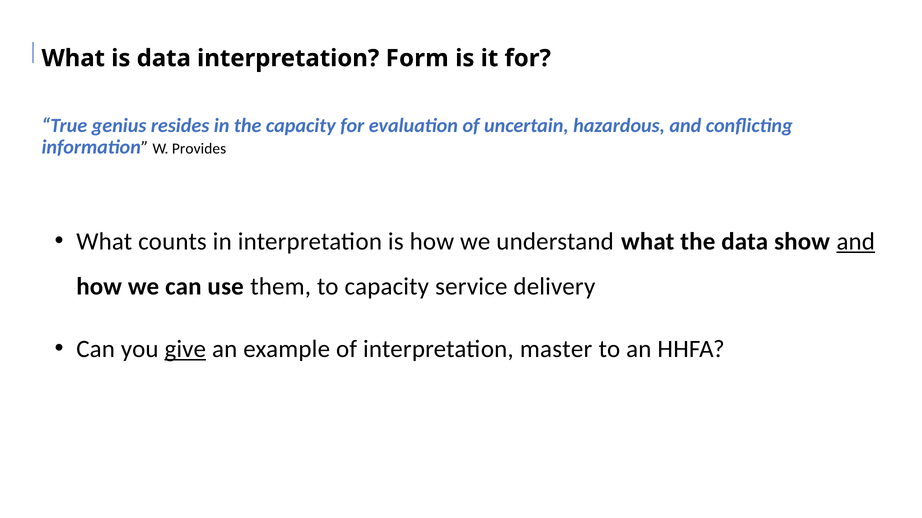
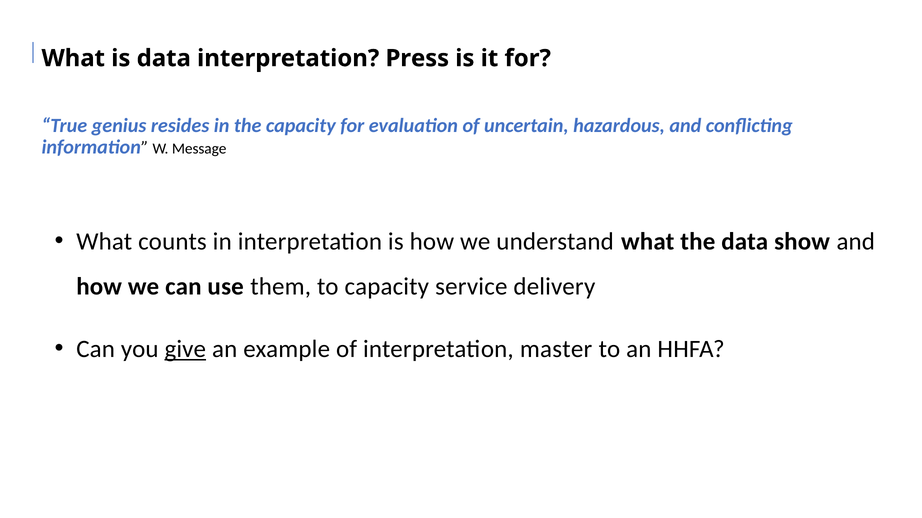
Form: Form -> Press
Provides: Provides -> Message
and at (856, 242) underline: present -> none
